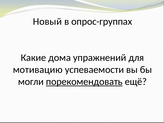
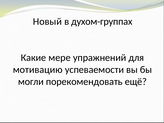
опрос-группах: опрос-группах -> духом-группах
дома: дома -> мере
порекомендовать underline: present -> none
